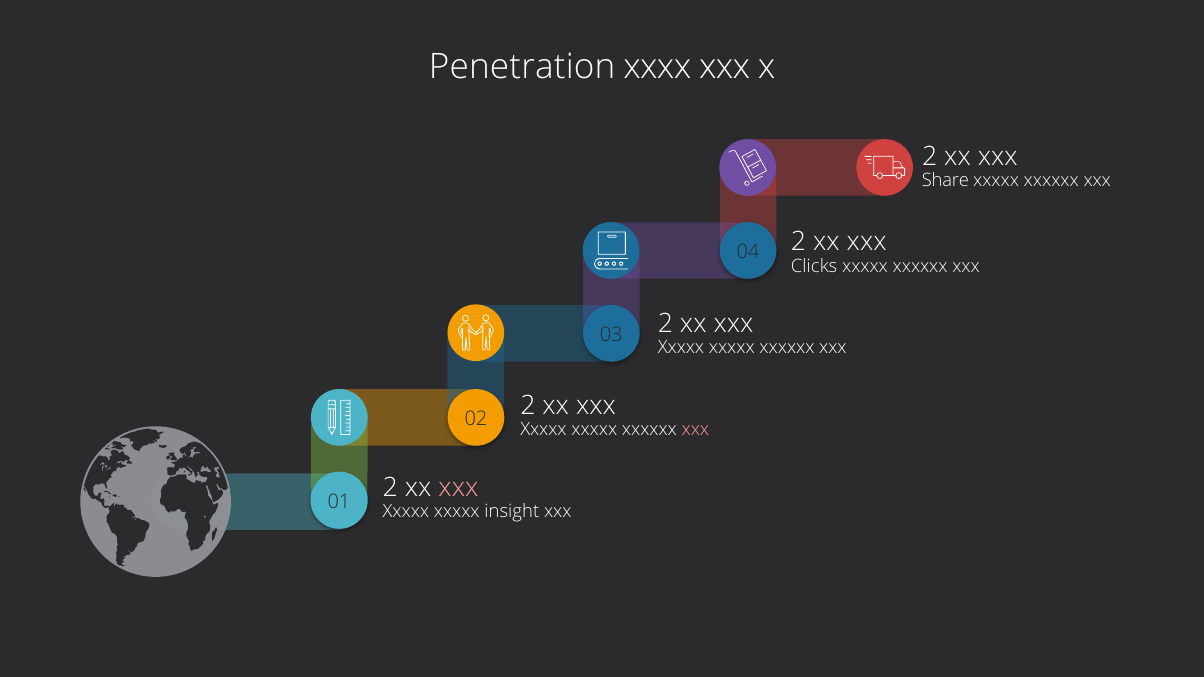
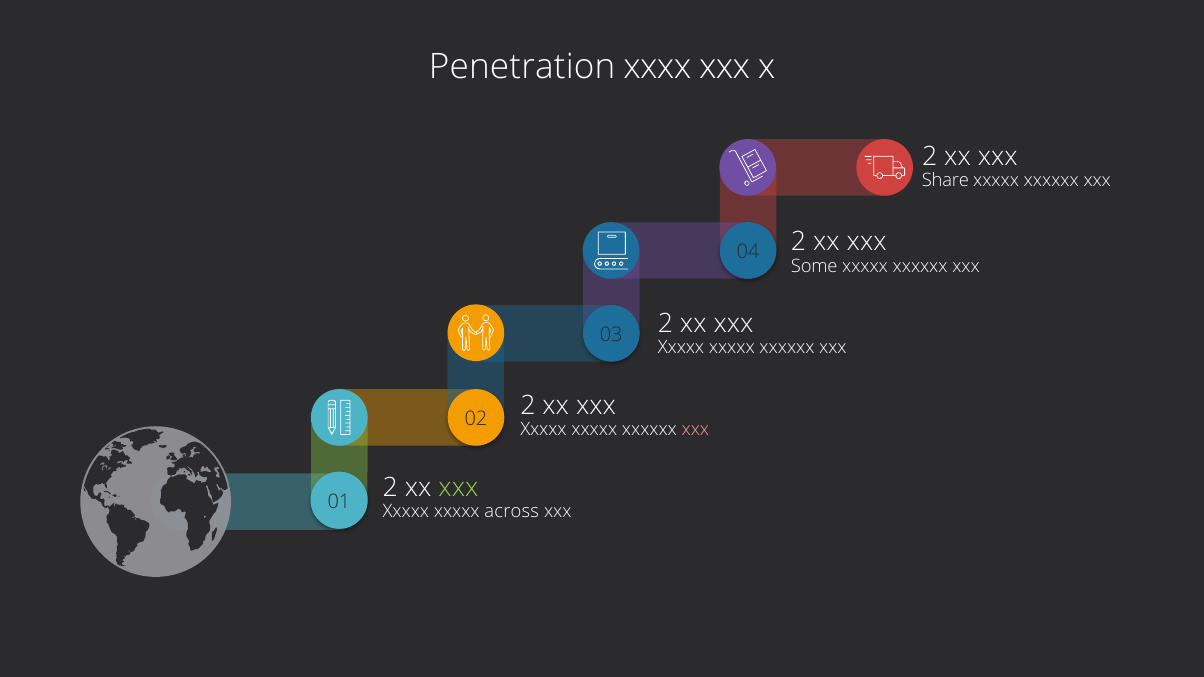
Clicks: Clicks -> Some
xxx at (458, 488) colour: pink -> light green
insight: insight -> across
